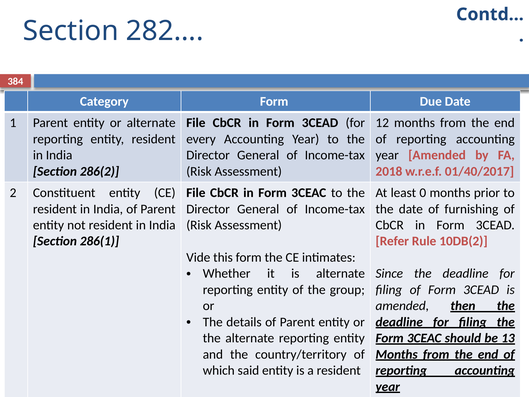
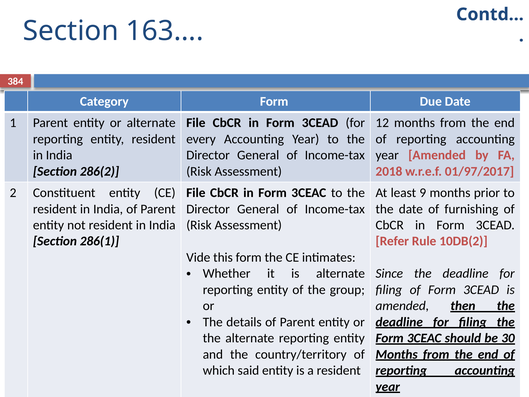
282…: 282… -> 163…
01/40/2017: 01/40/2017 -> 01/97/2017
0: 0 -> 9
13: 13 -> 30
